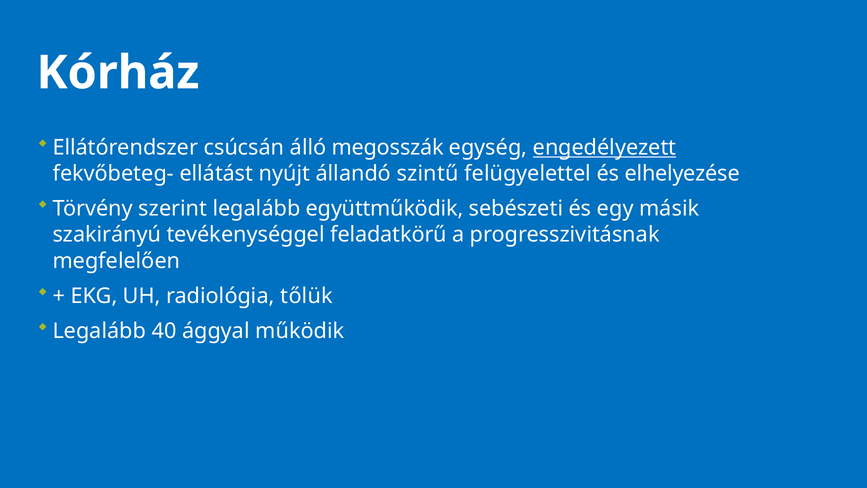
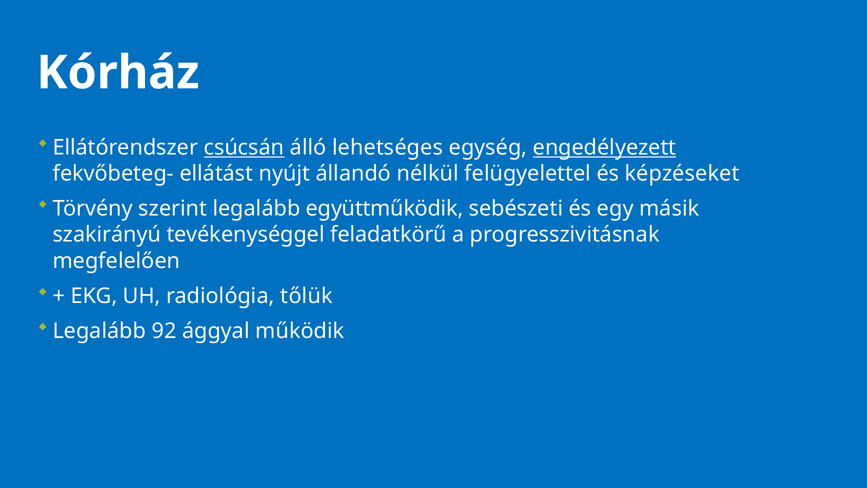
csúcsán underline: none -> present
megosszák: megosszák -> lehetséges
szintű: szintű -> nélkül
elhelyezése: elhelyezése -> képzéseket
40: 40 -> 92
